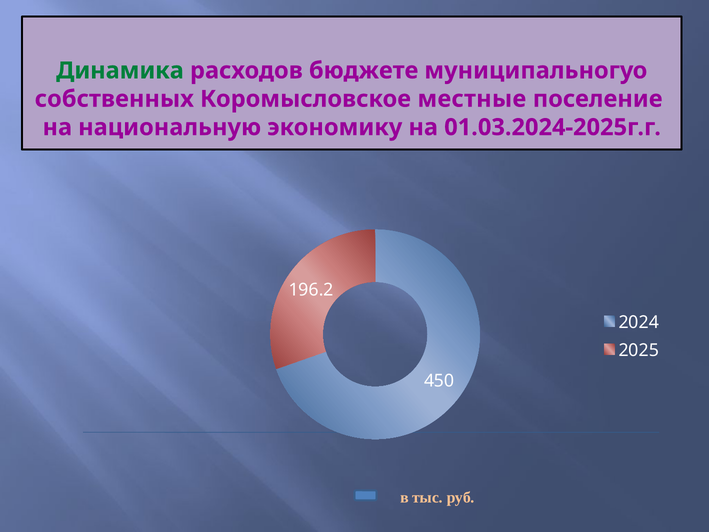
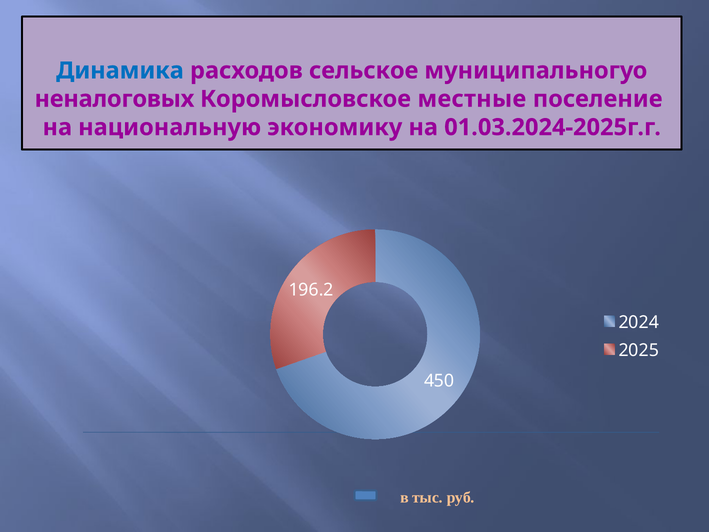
Динамика colour: green -> blue
бюджете: бюджете -> сельское
собственных: собственных -> неналоговых
